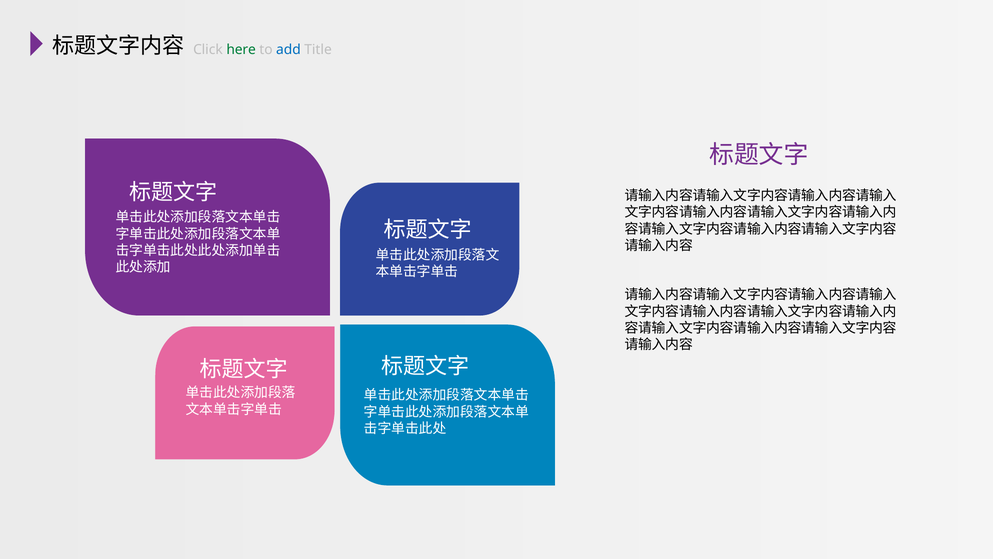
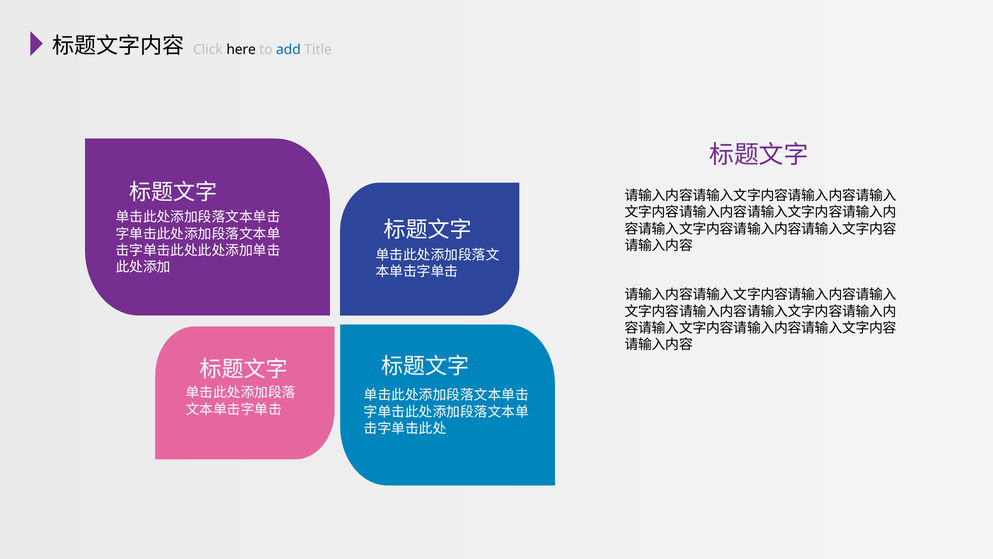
here colour: green -> black
